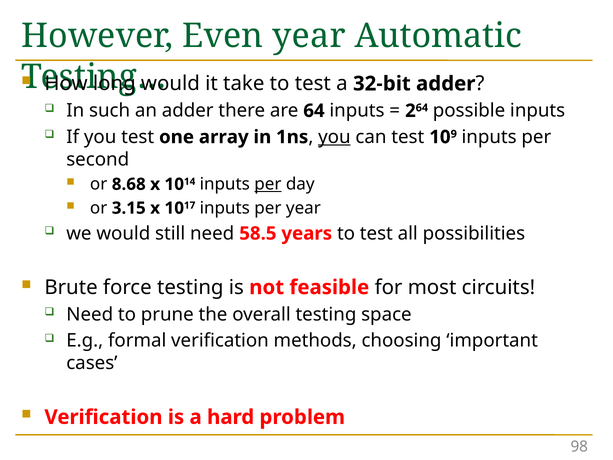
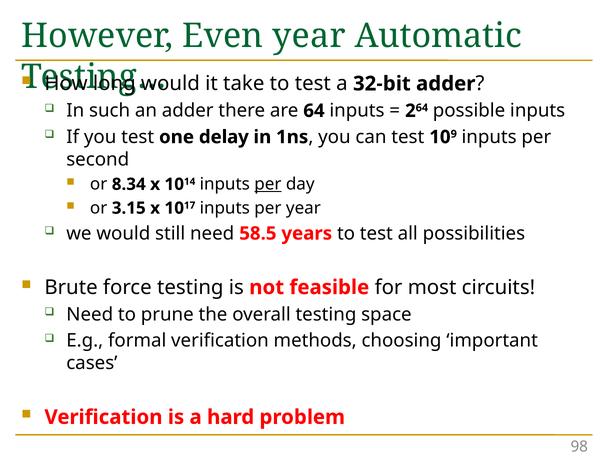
array: array -> delay
you at (334, 137) underline: present -> none
8.68: 8.68 -> 8.34
